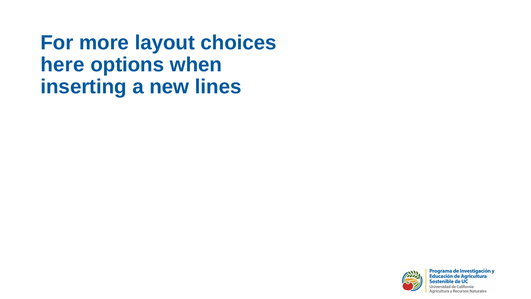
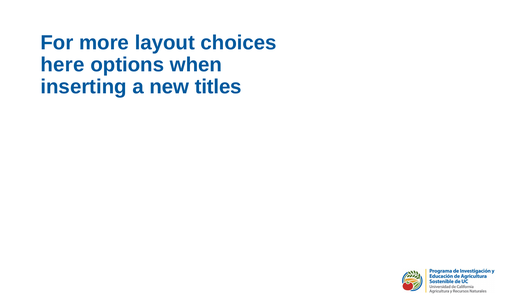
lines: lines -> titles
